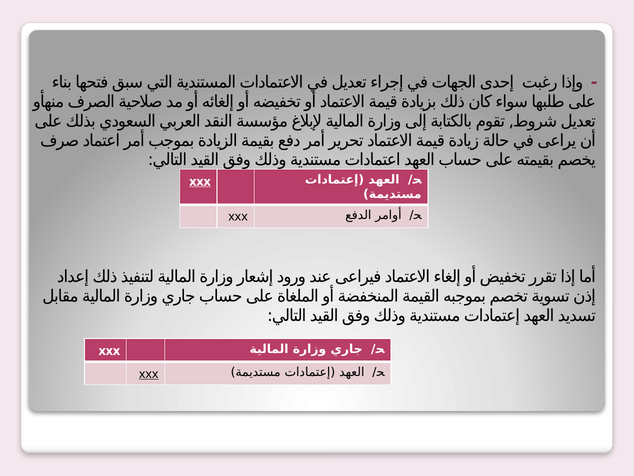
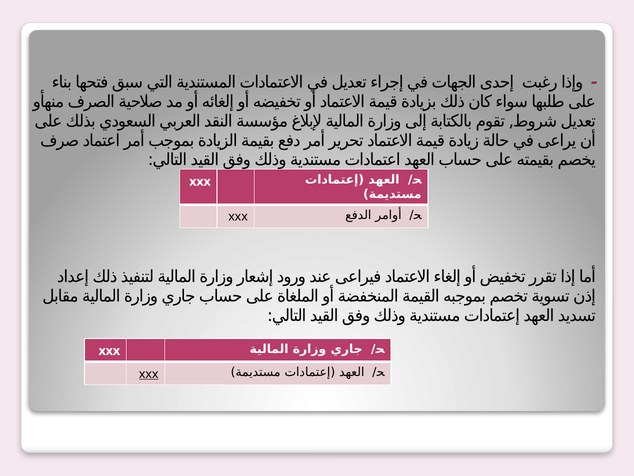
xxx at (200, 181) underline: present -> none
